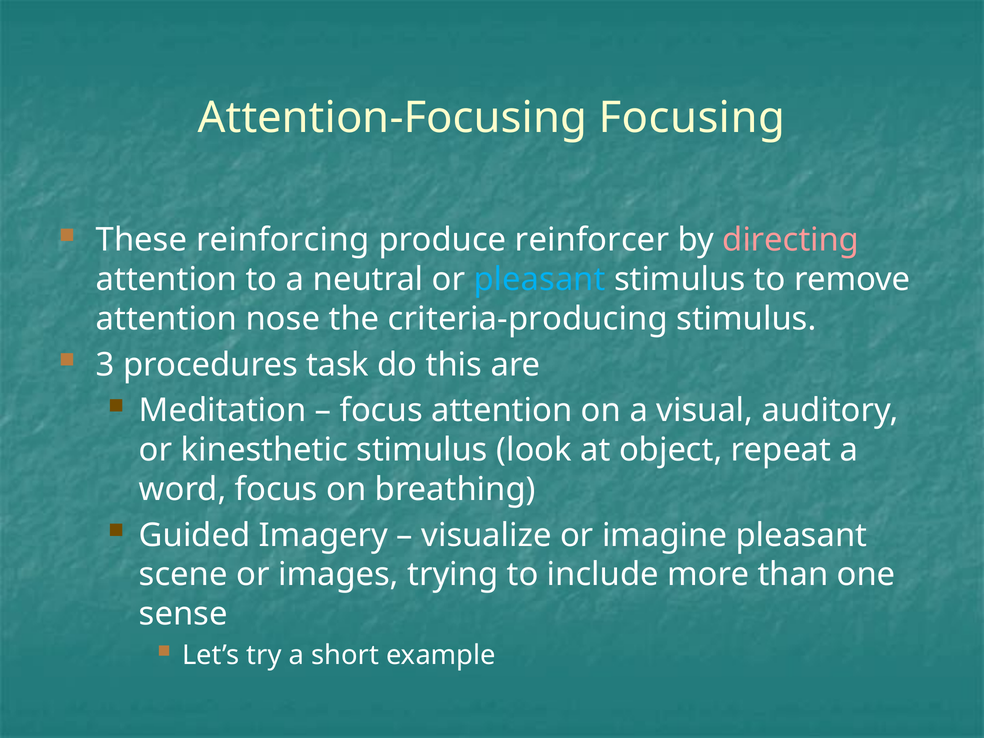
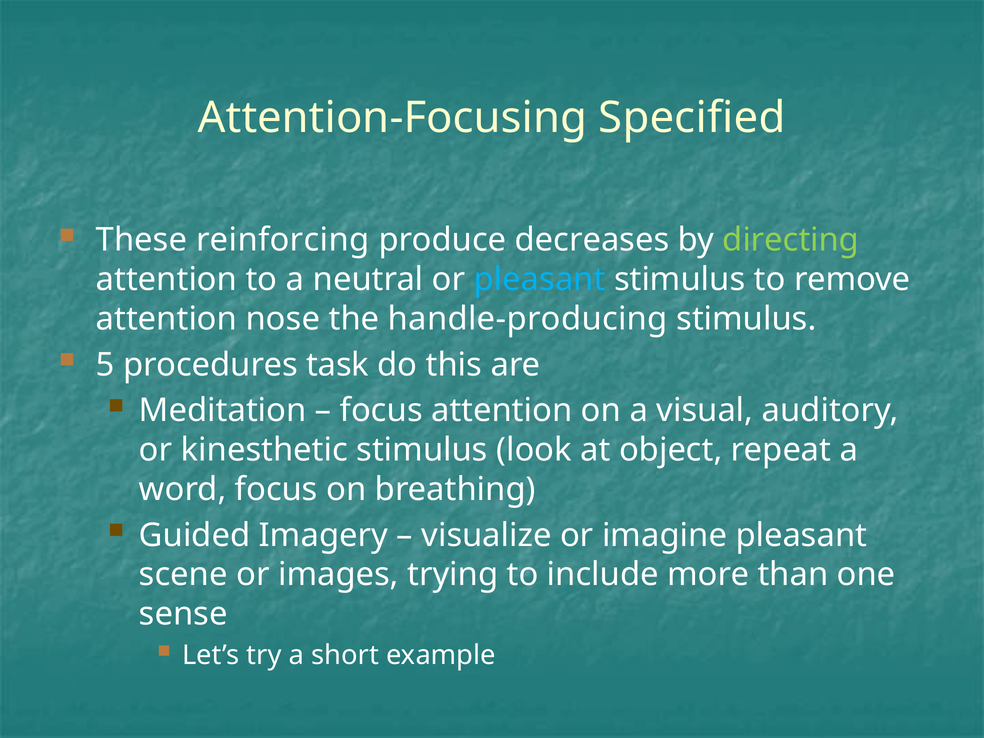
Focusing: Focusing -> Specified
reinforcer: reinforcer -> decreases
directing colour: pink -> light green
criteria-producing: criteria-producing -> handle-producing
3: 3 -> 5
